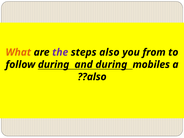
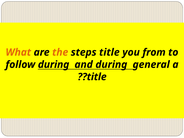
the colour: purple -> orange
steps also: also -> title
mobiles: mobiles -> general
also at (97, 77): also -> title
